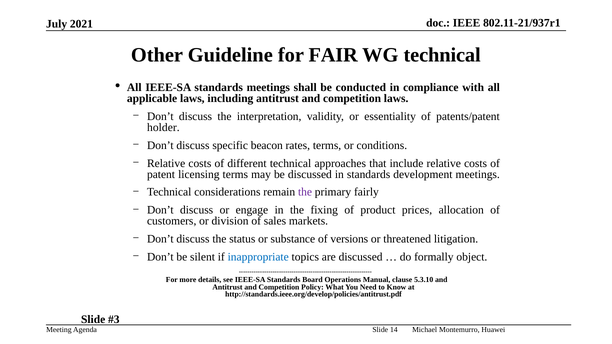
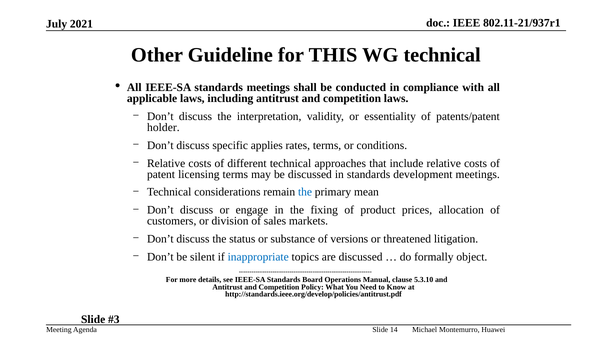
FAIR: FAIR -> THIS
beacon: beacon -> applies
the at (305, 192) colour: purple -> blue
fairly: fairly -> mean
